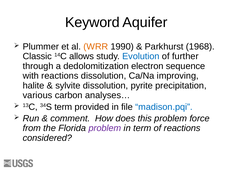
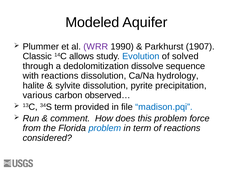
Keyword: Keyword -> Modeled
WRR colour: orange -> purple
1968: 1968 -> 1907
further: further -> solved
electron: electron -> dissolve
improving: improving -> hydrology
analyses…: analyses… -> observed…
problem at (105, 129) colour: purple -> blue
